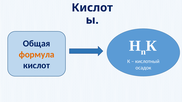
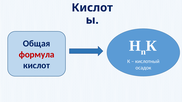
формула colour: orange -> red
